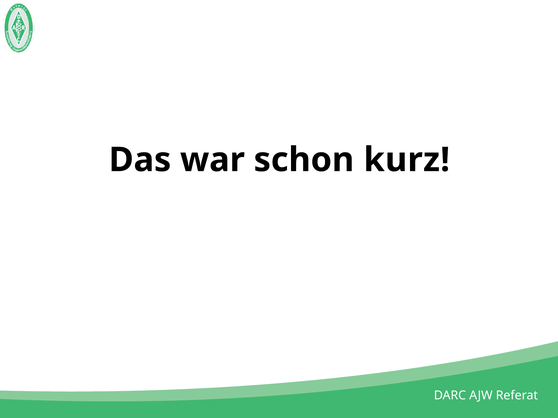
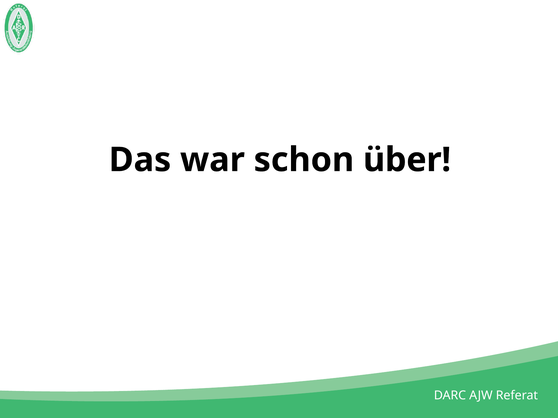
kurz: kurz -> über
